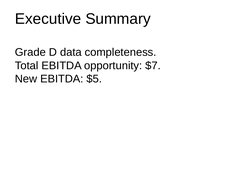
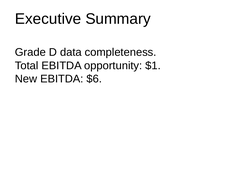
$7: $7 -> $1
$5: $5 -> $6
